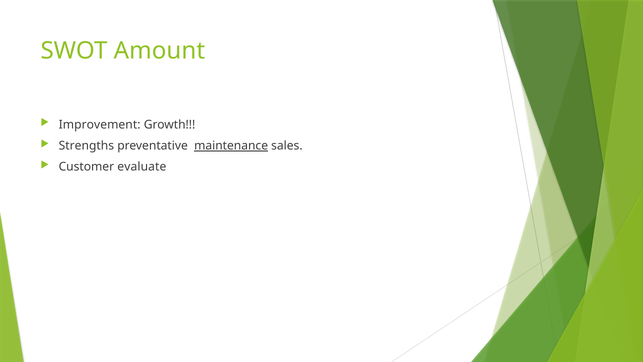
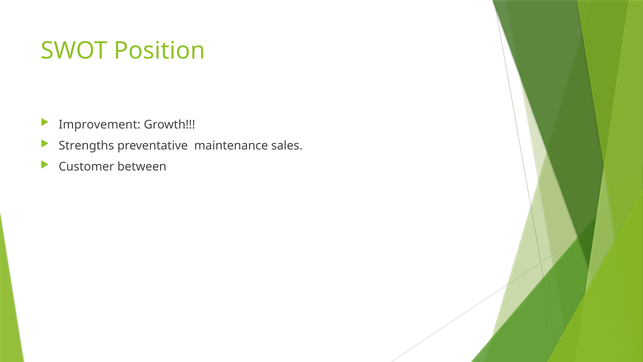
Amount: Amount -> Position
maintenance underline: present -> none
evaluate: evaluate -> between
